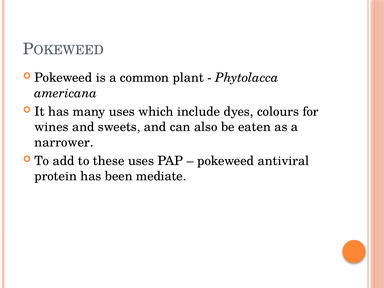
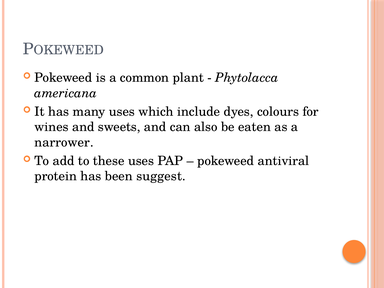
mediate: mediate -> suggest
